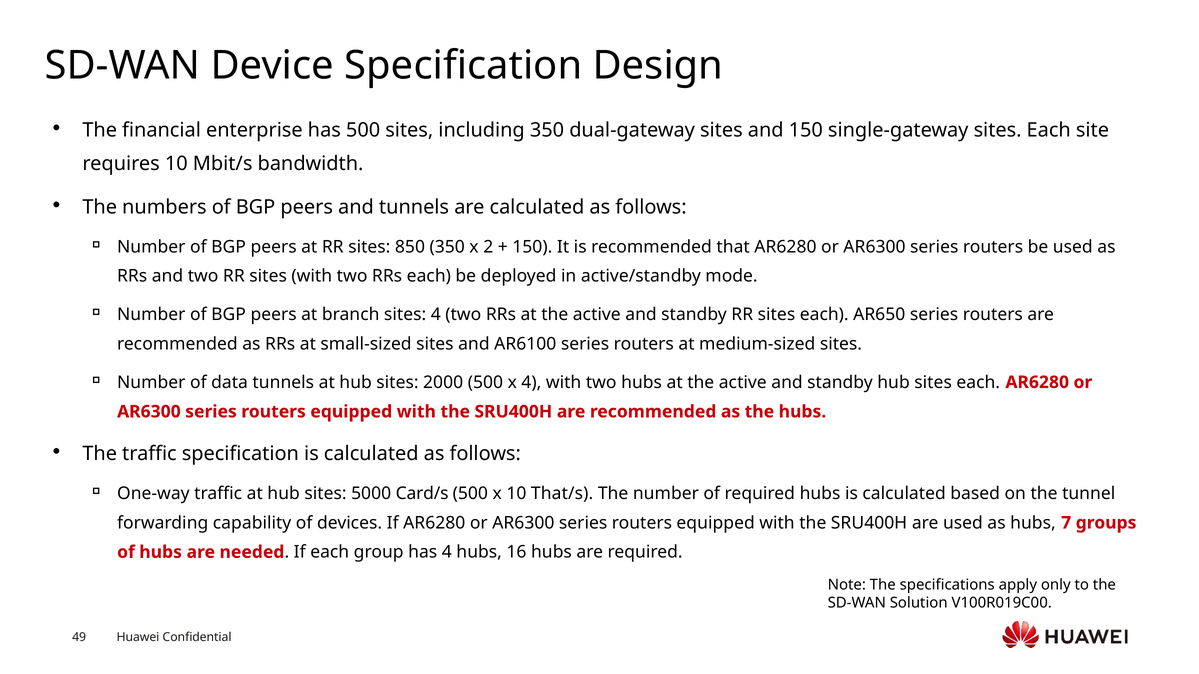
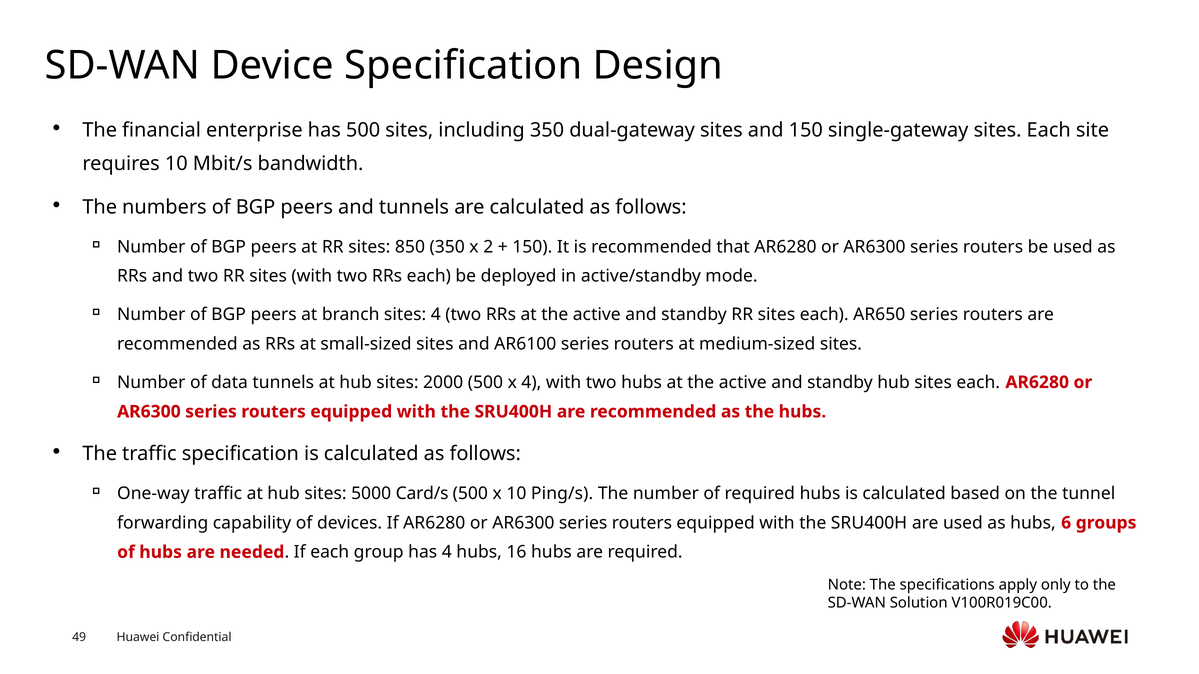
That/s: That/s -> Ping/s
7: 7 -> 6
